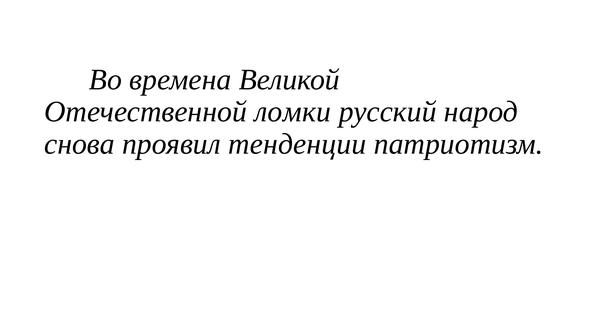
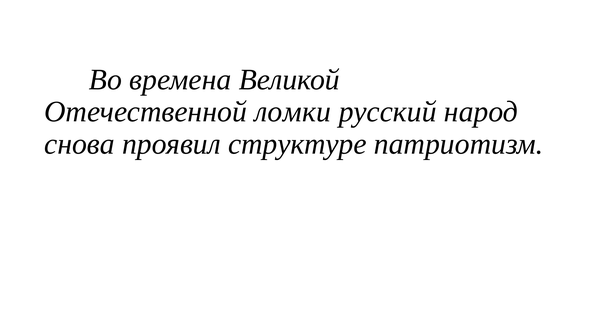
тенденции: тенденции -> структуре
